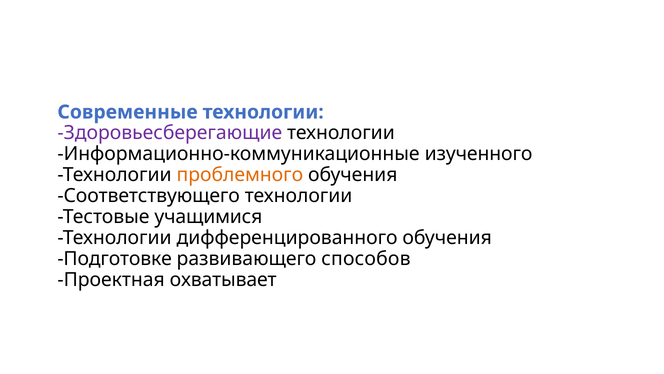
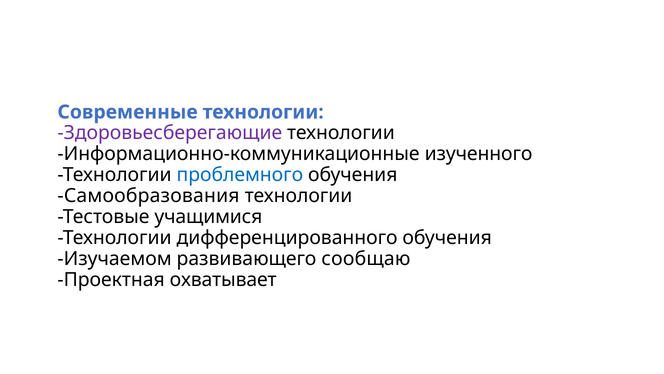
проблемного colour: orange -> blue
Соответствующего: Соответствующего -> Самообразования
Подготовке: Подготовке -> Изучаемом
способов: способов -> сообщаю
